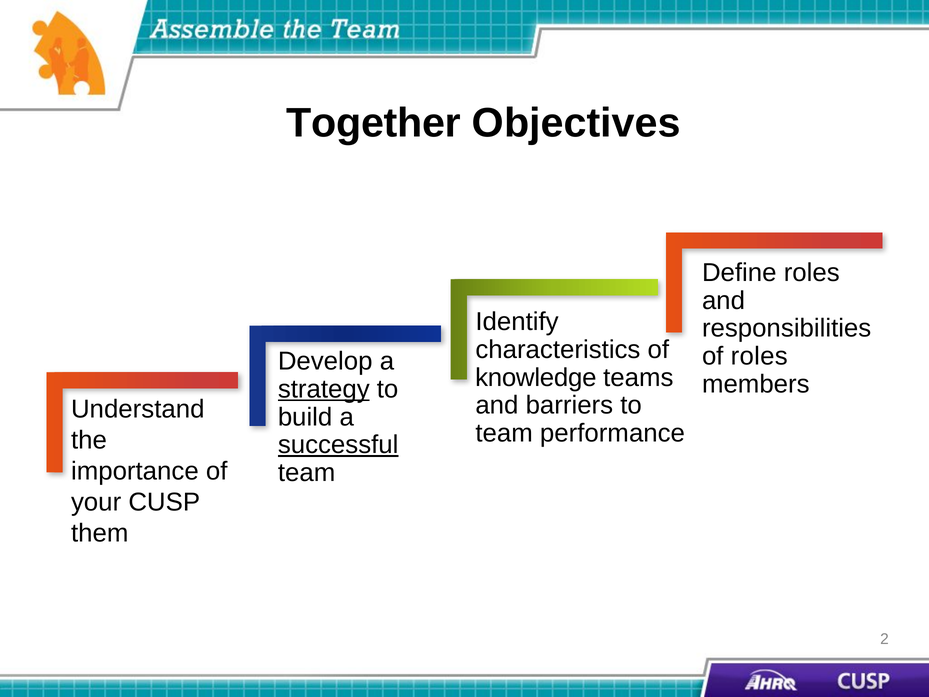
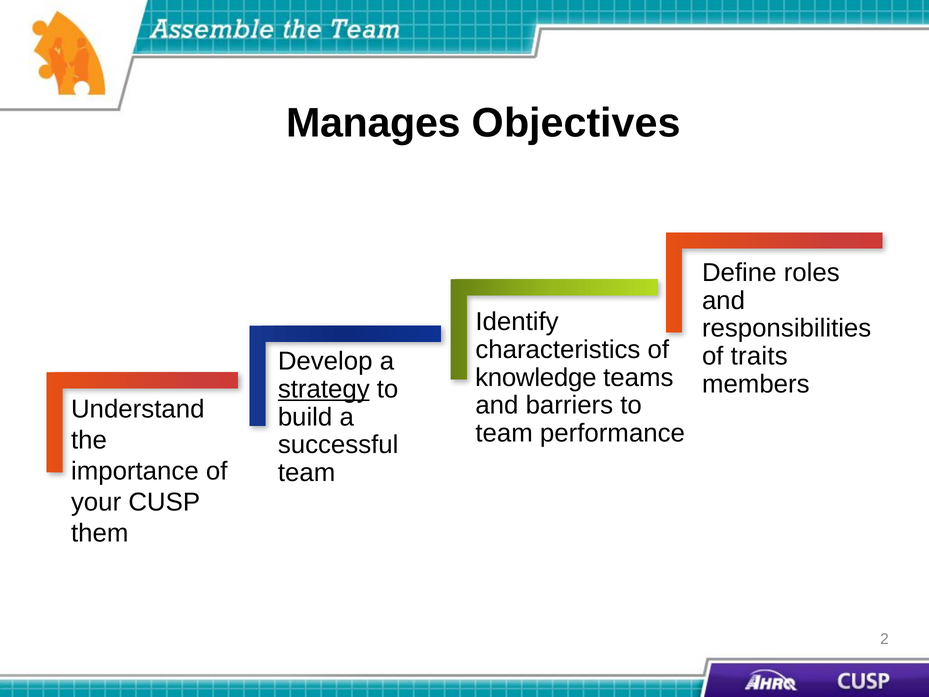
Together: Together -> Manages
of roles: roles -> traits
successful underline: present -> none
